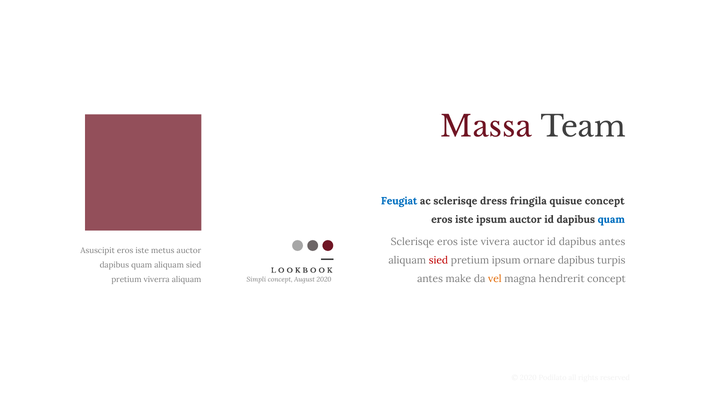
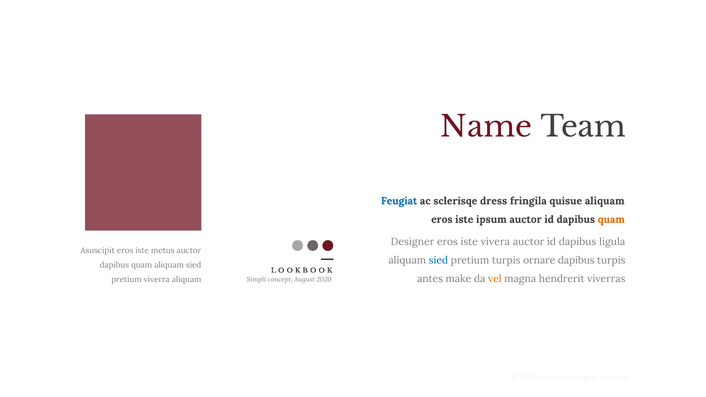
Massa: Massa -> Name
quisue concept: concept -> aliquam
quam at (611, 219) colour: blue -> orange
Sclerisqe at (412, 242): Sclerisqe -> Designer
dapibus antes: antes -> ligula
sied at (438, 260) colour: red -> blue
pretium ipsum: ipsum -> turpis
hendrerit concept: concept -> viverras
